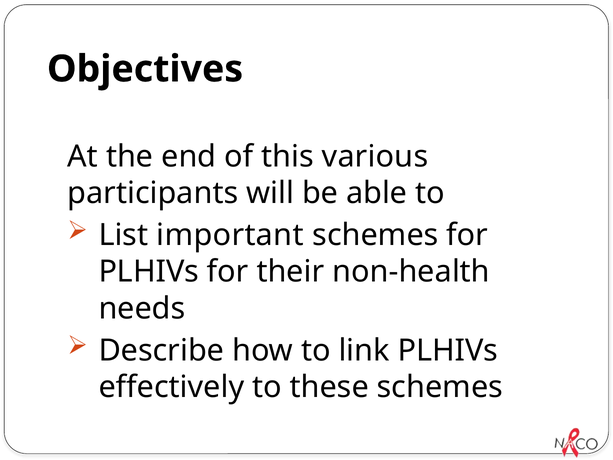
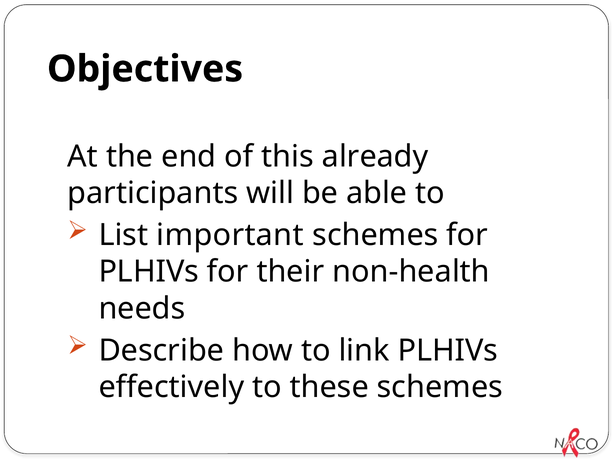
various: various -> already
